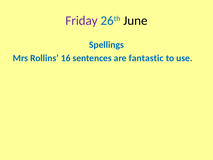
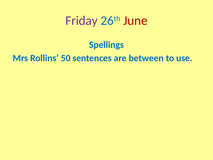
June colour: black -> red
16: 16 -> 50
fantastic: fantastic -> between
